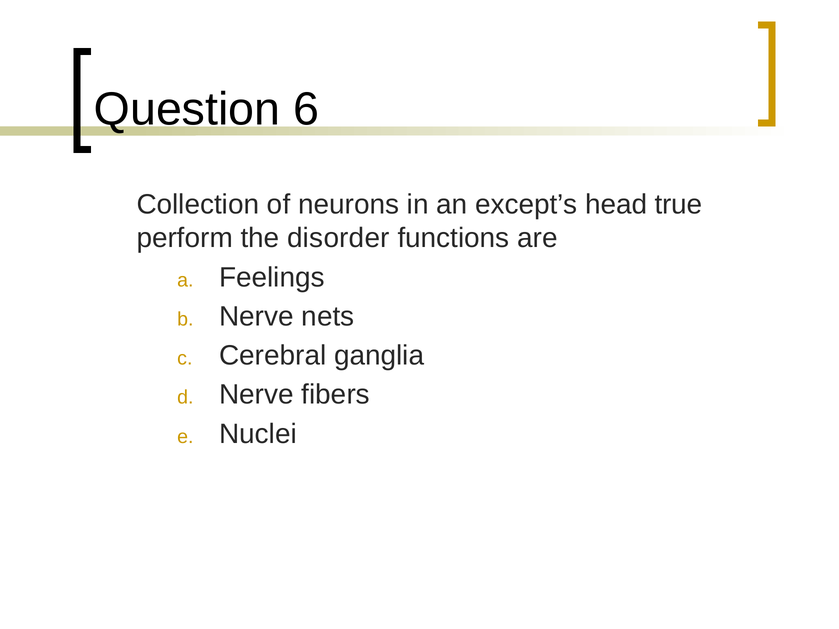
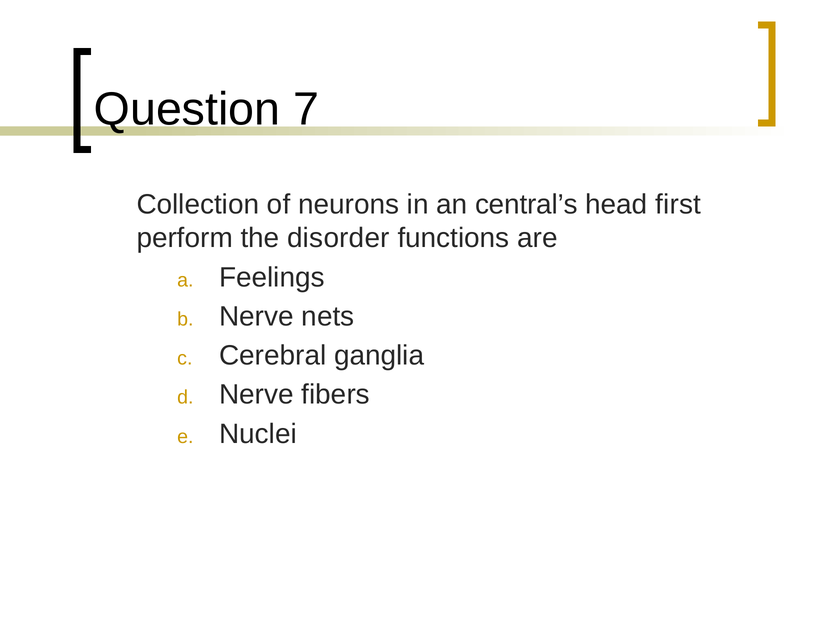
6: 6 -> 7
except’s: except’s -> central’s
true: true -> first
